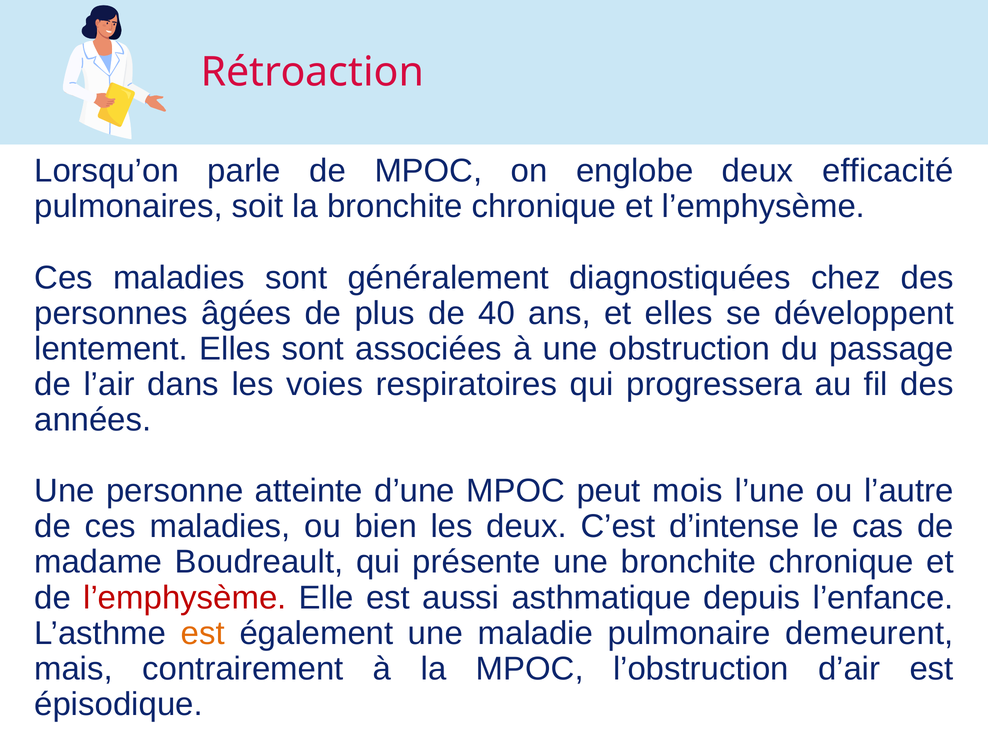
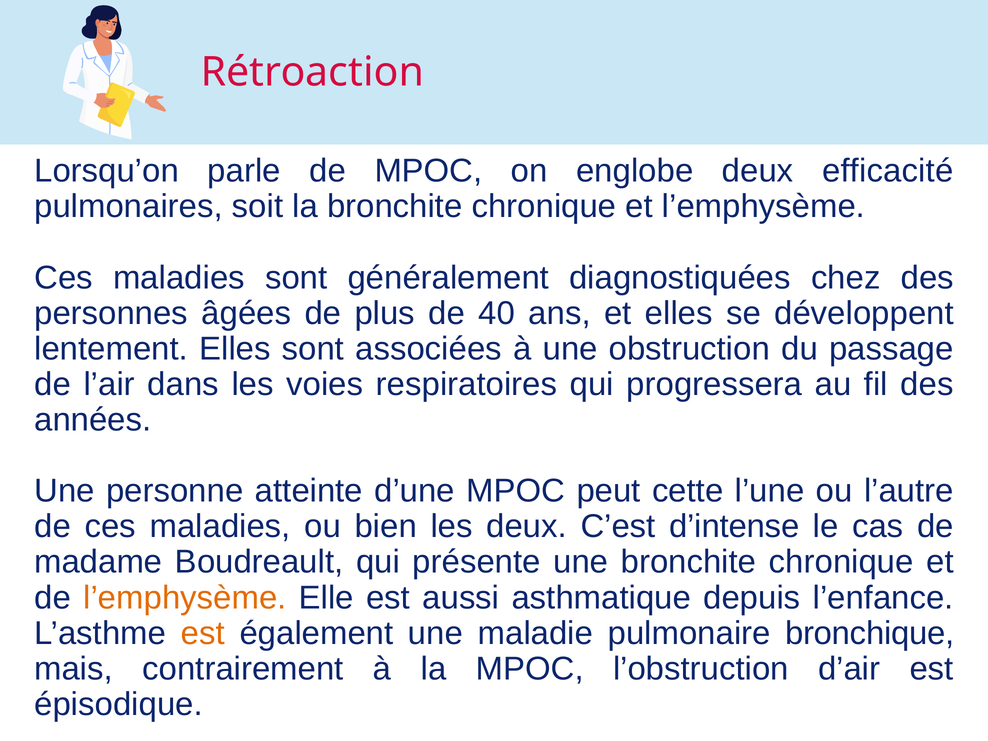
mois: mois -> cette
l’emphysème at (185, 598) colour: red -> orange
demeurent: demeurent -> bronchique
